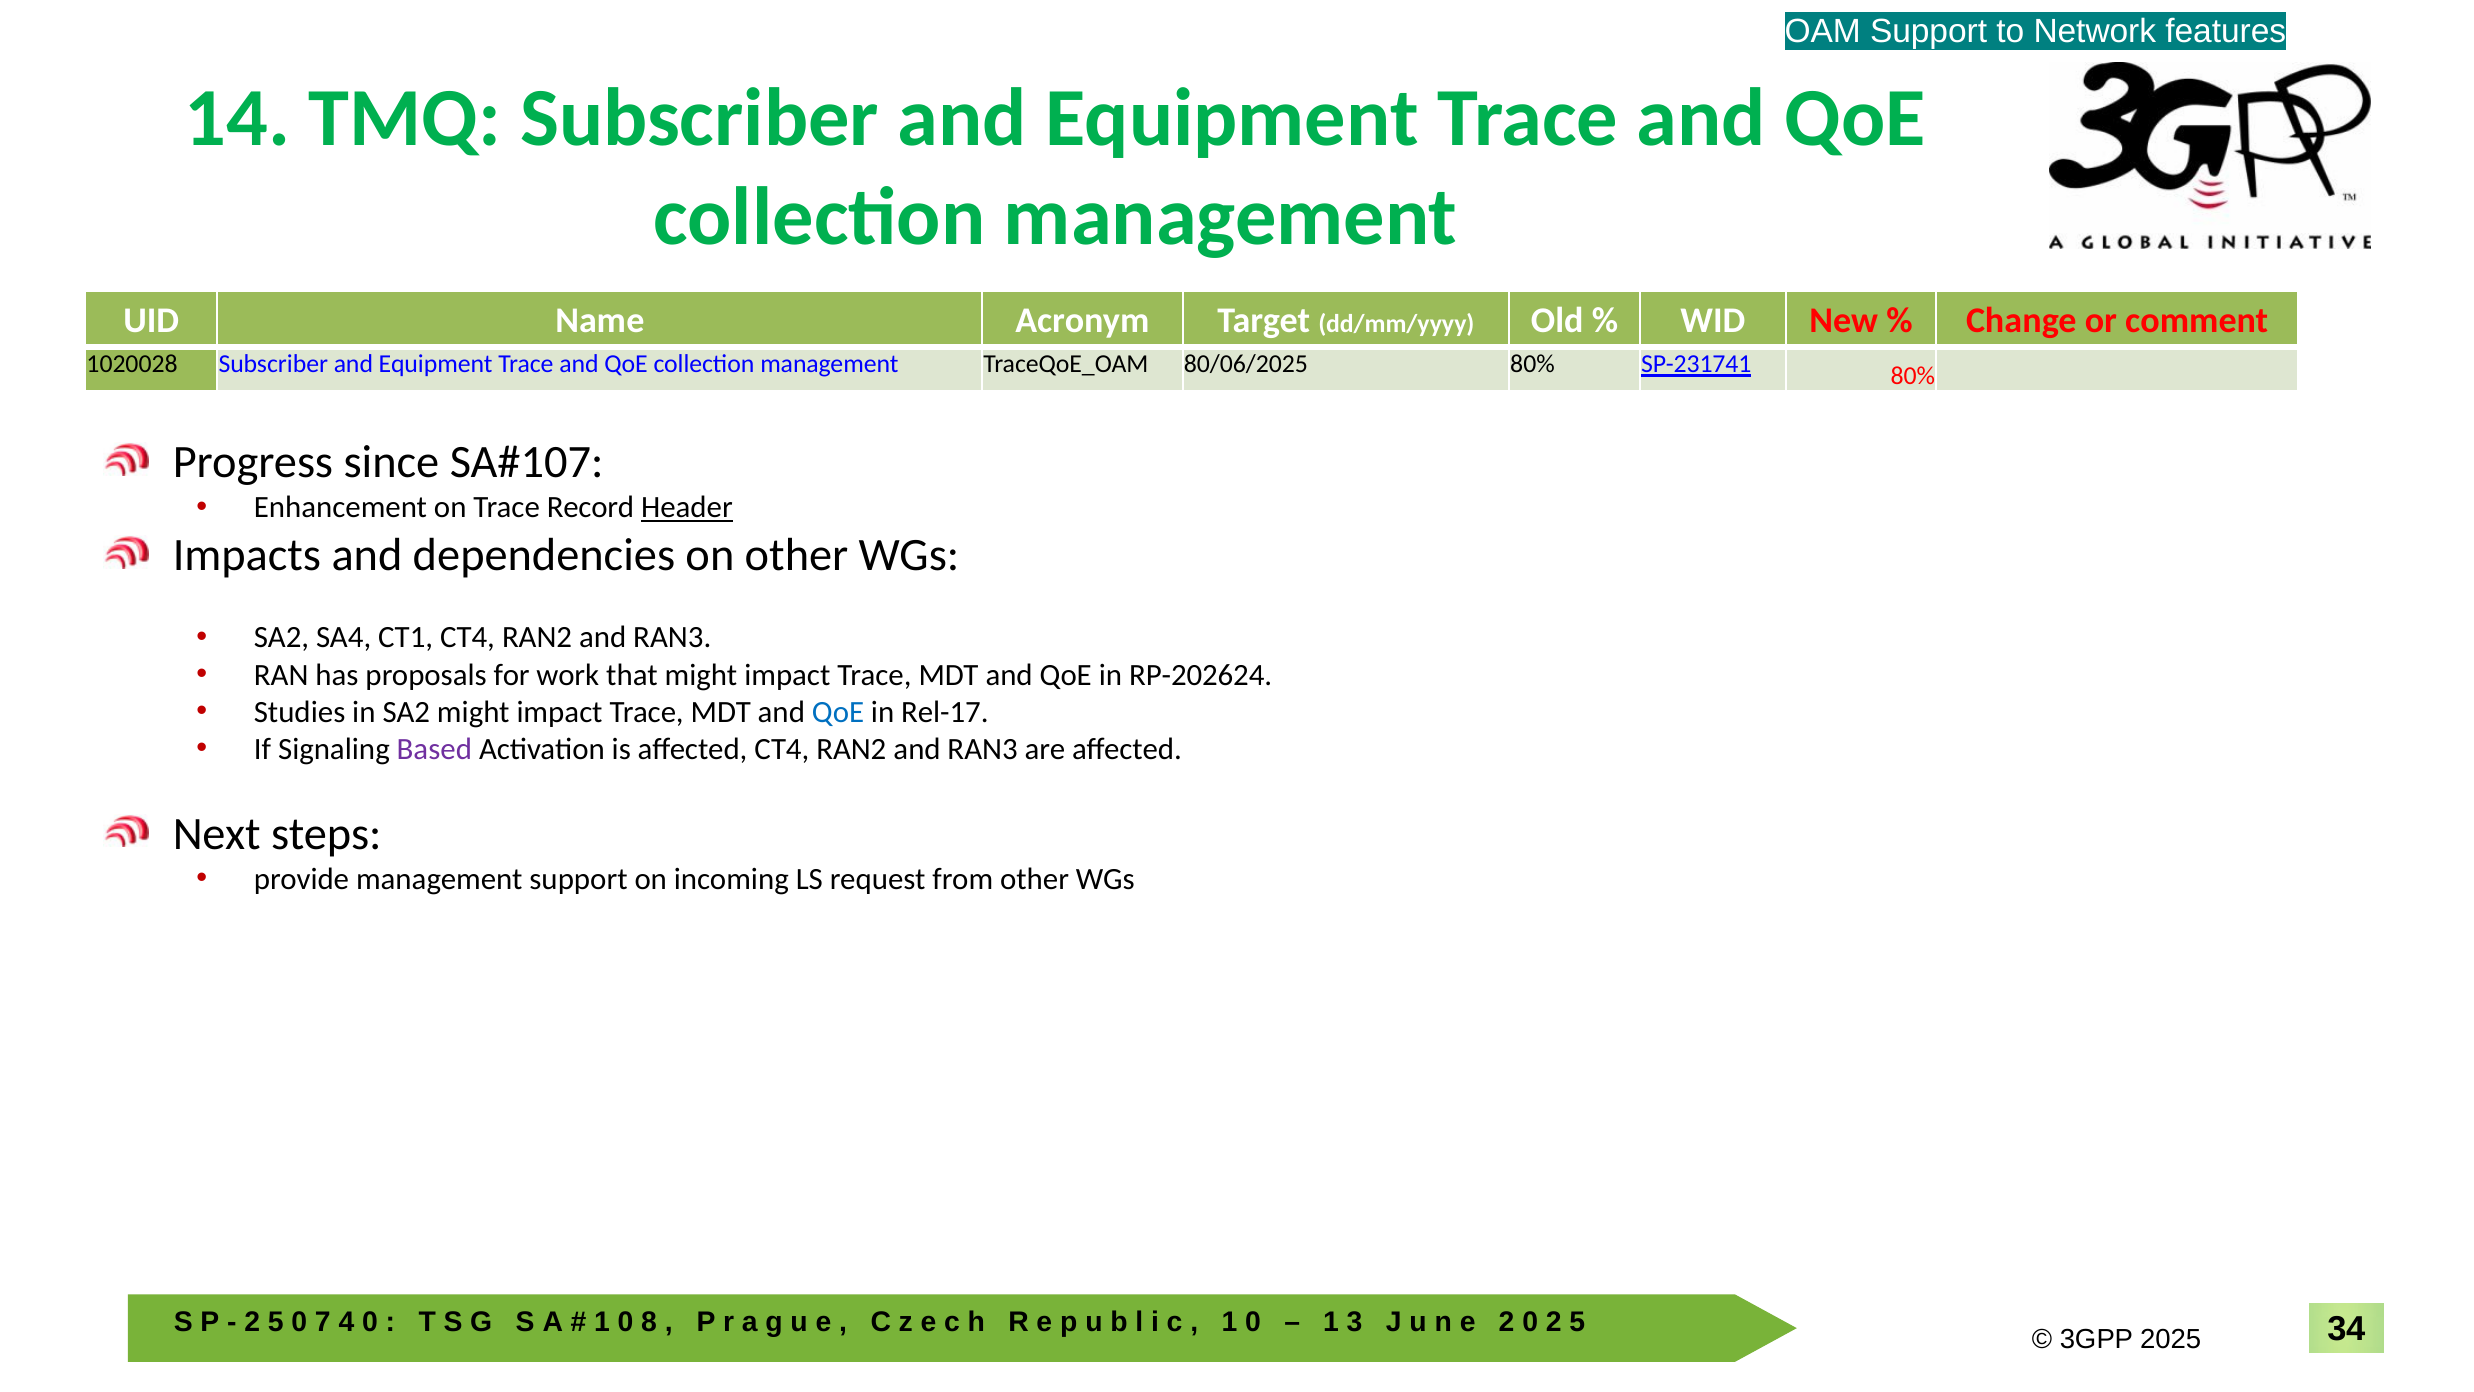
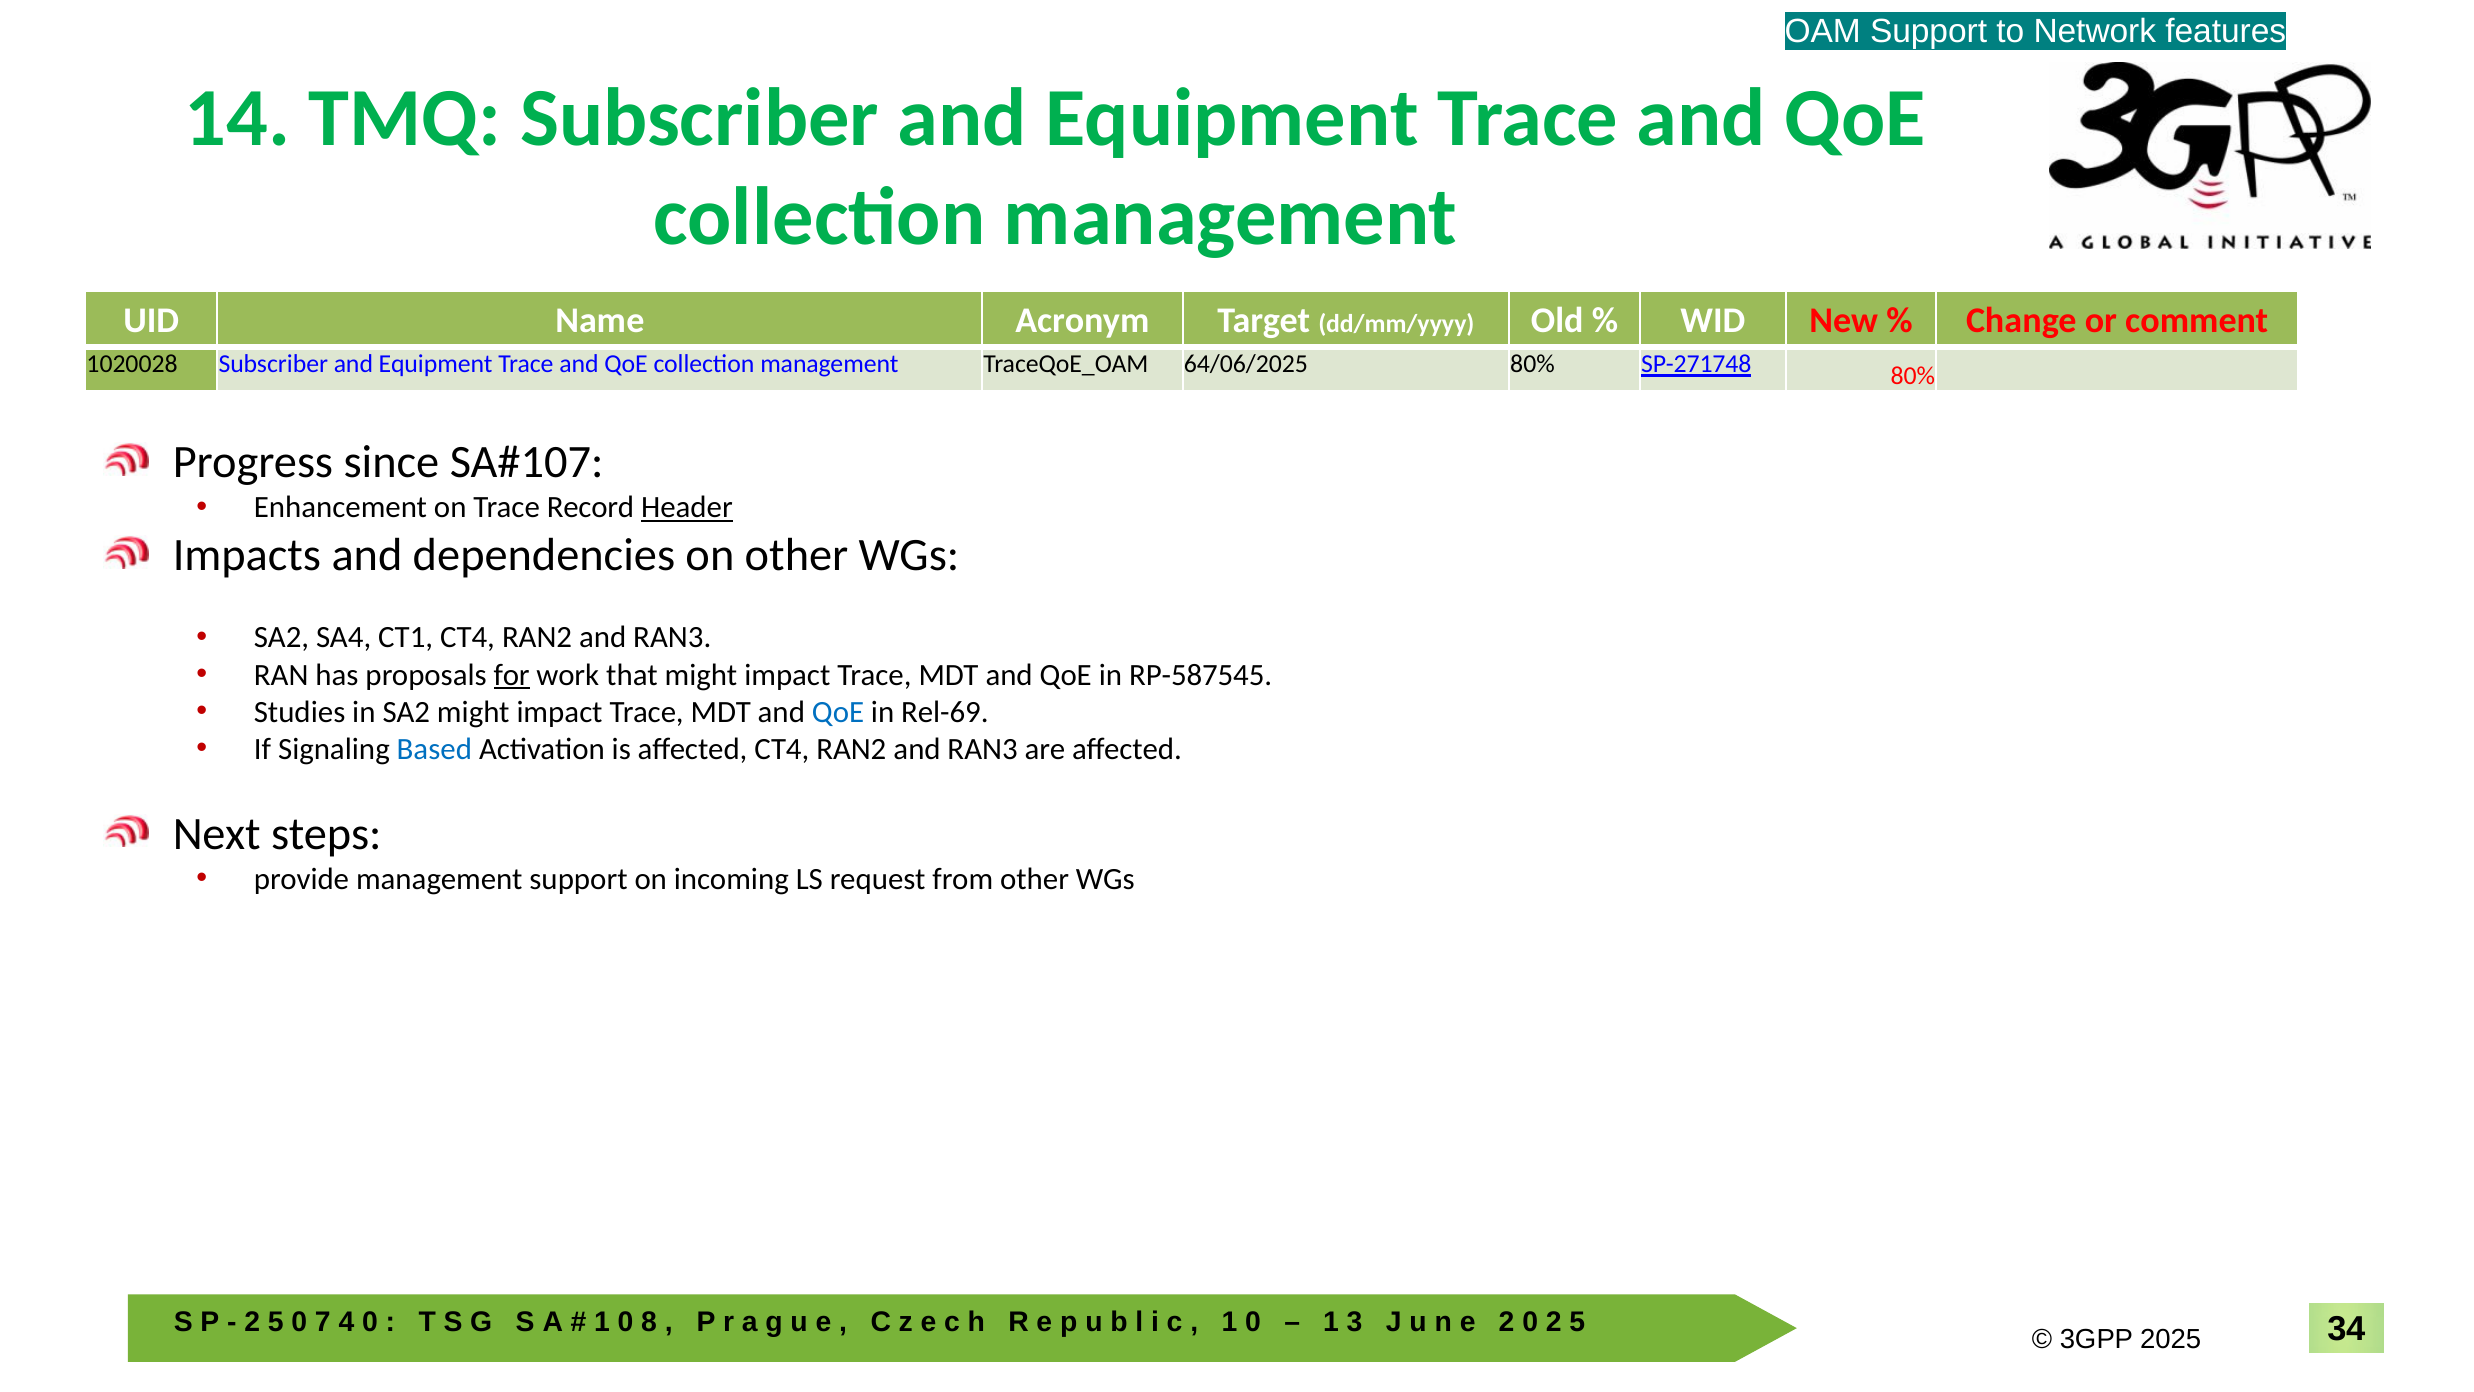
80/06/2025: 80/06/2025 -> 64/06/2025
SP-231741: SP-231741 -> SP-271748
for underline: none -> present
RP-202624: RP-202624 -> RP-587545
Rel-17: Rel-17 -> Rel-69
Based colour: purple -> blue
